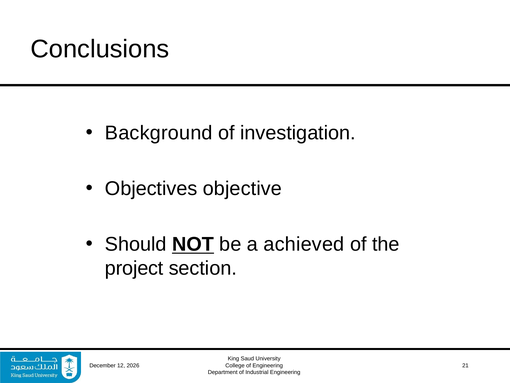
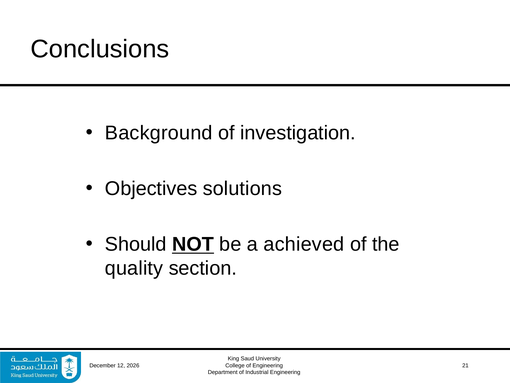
objective: objective -> solutions
project: project -> quality
